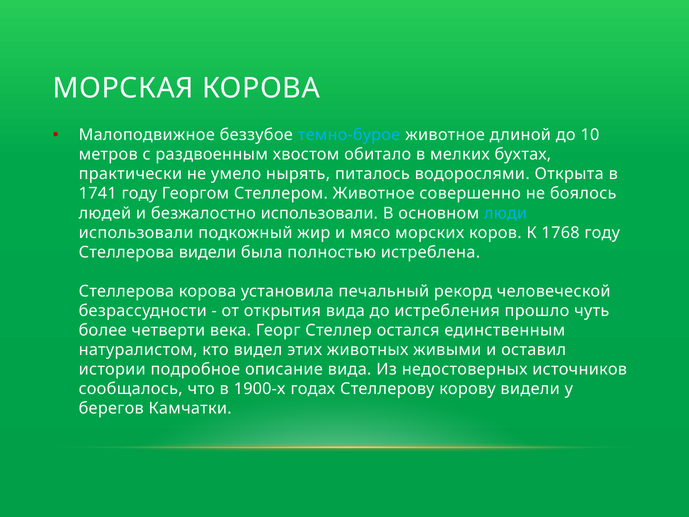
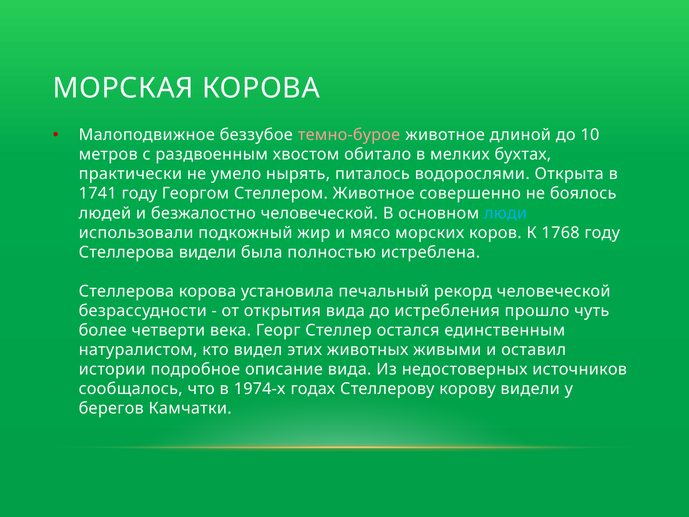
темно-бурое colour: light blue -> pink
безжалостно использовали: использовали -> человеческой
1900-х: 1900-х -> 1974-х
